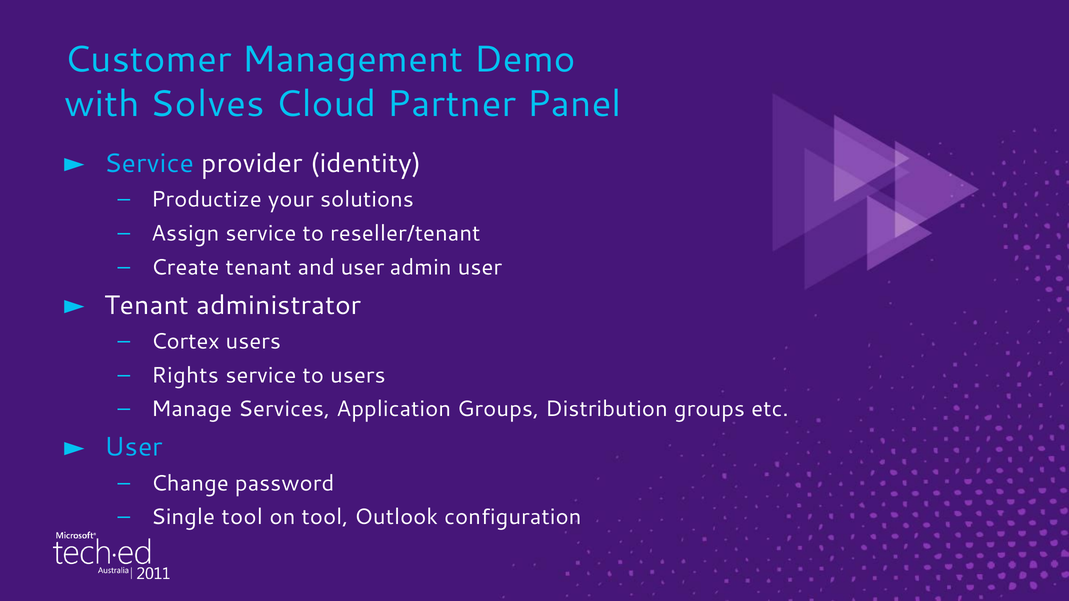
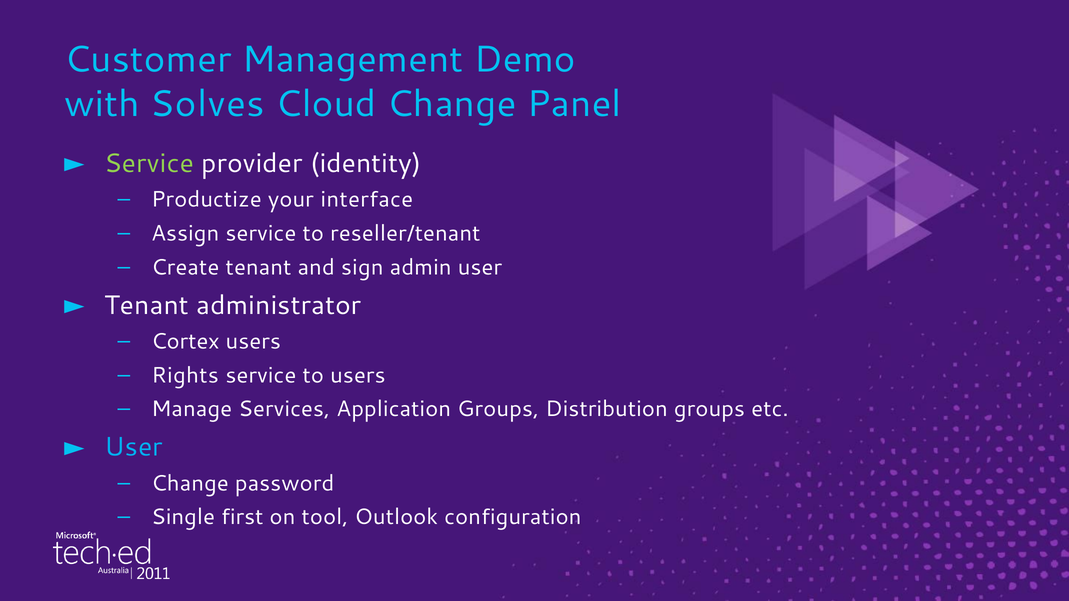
Cloud Partner: Partner -> Change
Service at (149, 164) colour: light blue -> light green
solutions: solutions -> interface
and user: user -> sign
Single tool: tool -> first
